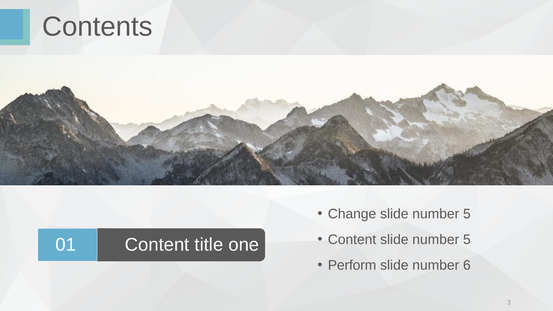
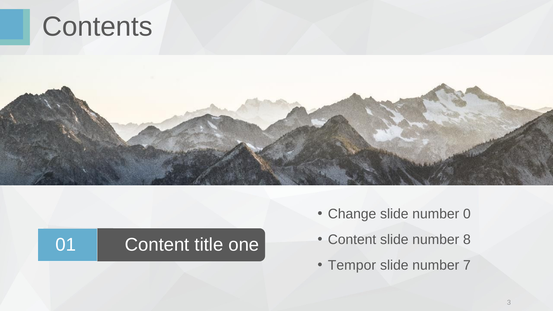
5 at (467, 214): 5 -> 0
Content slide number 5: 5 -> 8
Perform: Perform -> Tempor
6: 6 -> 7
